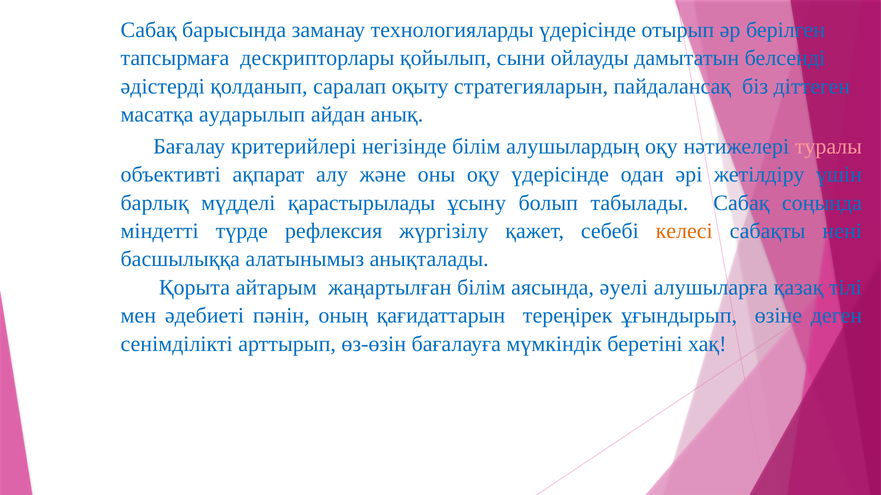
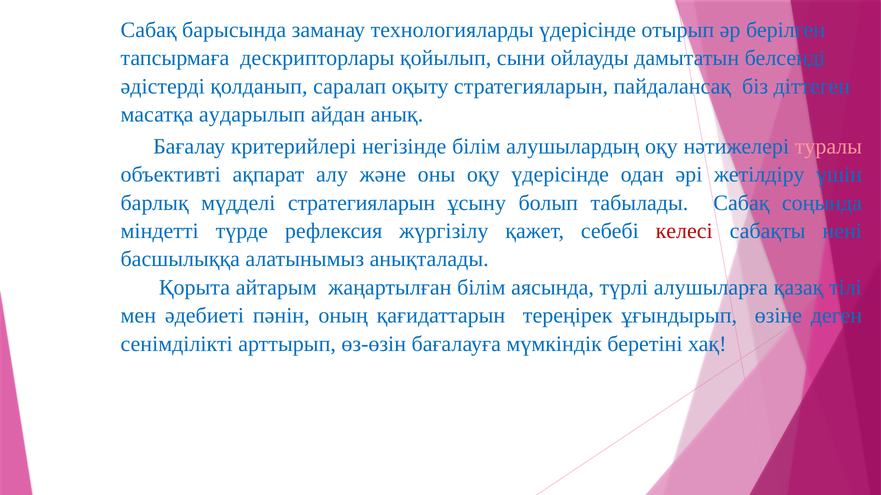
мүдделі қарастырылады: қарастырылады -> стратегияларын
келесі colour: orange -> red
әуелі: әуелі -> түрлі
